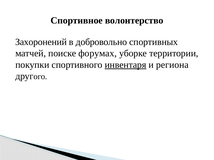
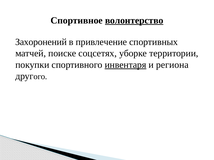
волонтерство underline: none -> present
добровольно: добровольно -> привлечение
форумах: форумах -> соцсетях
